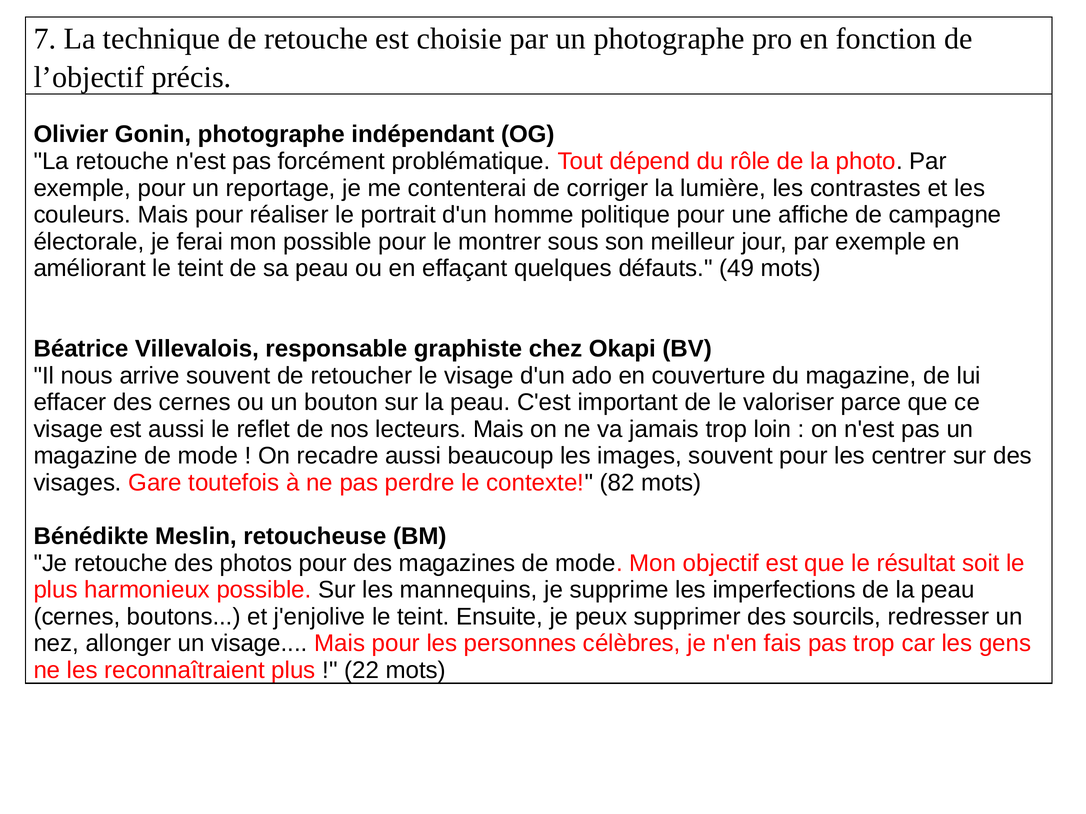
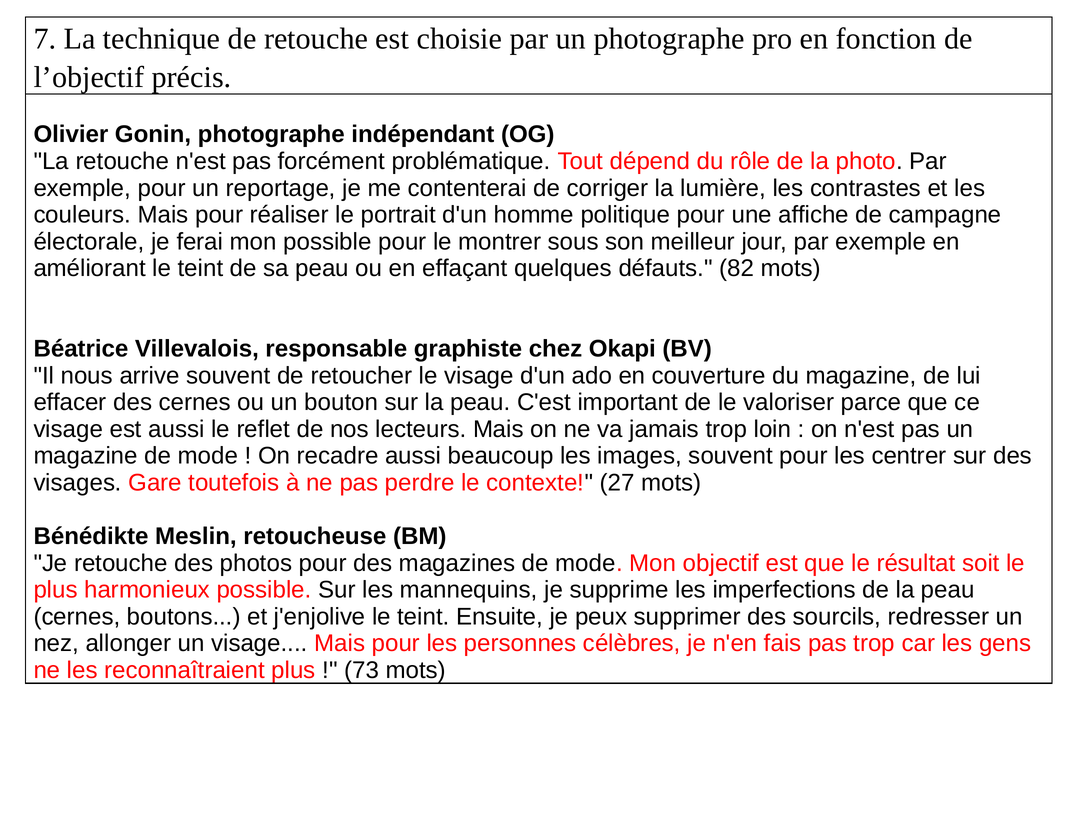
49: 49 -> 82
82: 82 -> 27
22: 22 -> 73
